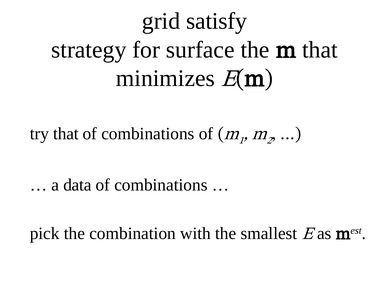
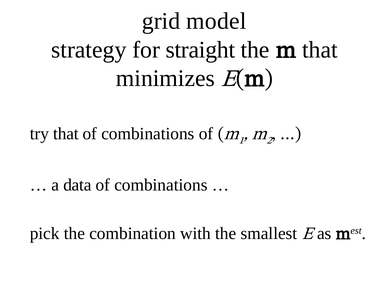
satisfy: satisfy -> model
surface: surface -> straight
